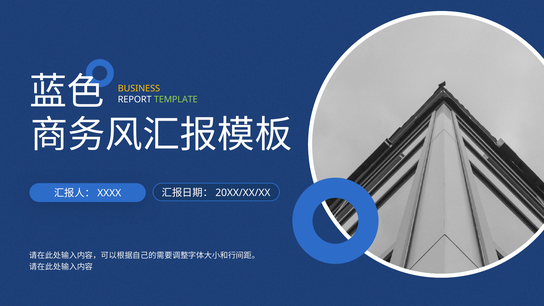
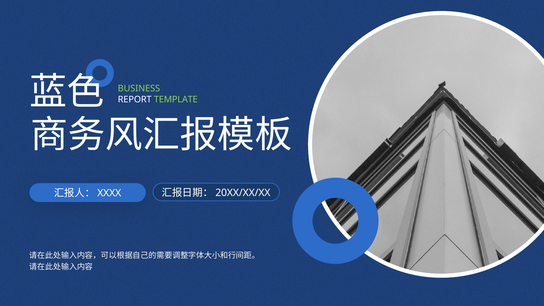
BUSINESS colour: yellow -> light green
